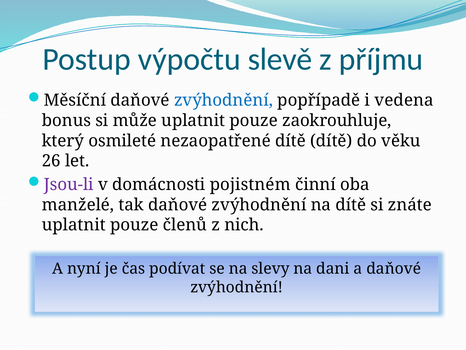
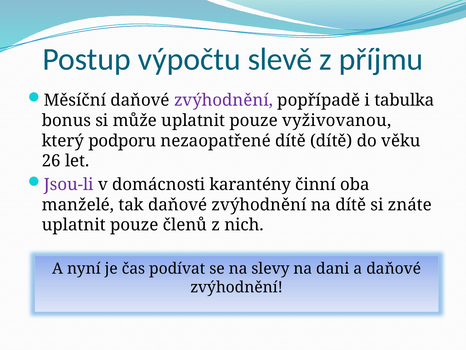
zvýhodnění at (224, 100) colour: blue -> purple
vedena: vedena -> tabulka
zaokrouhluje: zaokrouhluje -> vyživovanou
osmileté: osmileté -> podporu
pojistném: pojistném -> karantény
